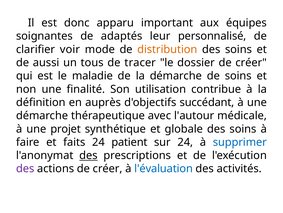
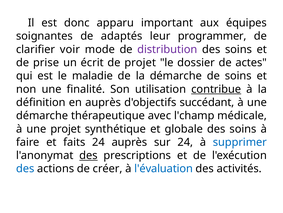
personnalisé: personnalisé -> programmer
distribution colour: orange -> purple
aussi: aussi -> prise
tous: tous -> écrit
de tracer: tracer -> projet
dossier de créer: créer -> actes
contribue underline: none -> present
l'autour: l'autour -> l'champ
24 patient: patient -> auprès
des at (25, 168) colour: purple -> blue
